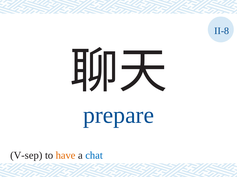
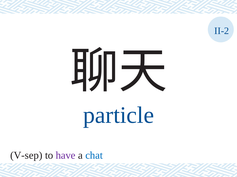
II-8: II-8 -> II-2
prepare: prepare -> particle
have colour: orange -> purple
